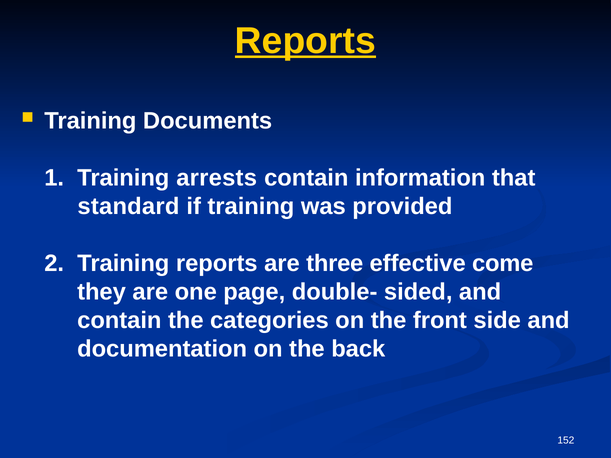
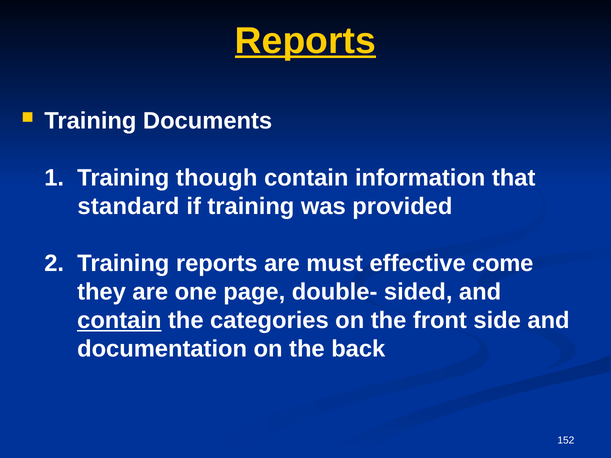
arrests: arrests -> though
three: three -> must
contain at (119, 321) underline: none -> present
